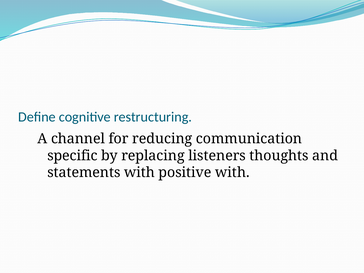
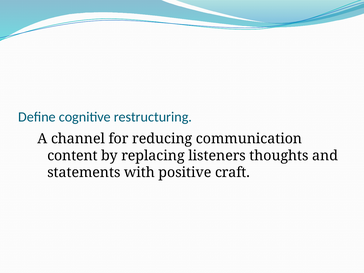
specific: specific -> content
positive with: with -> craft
